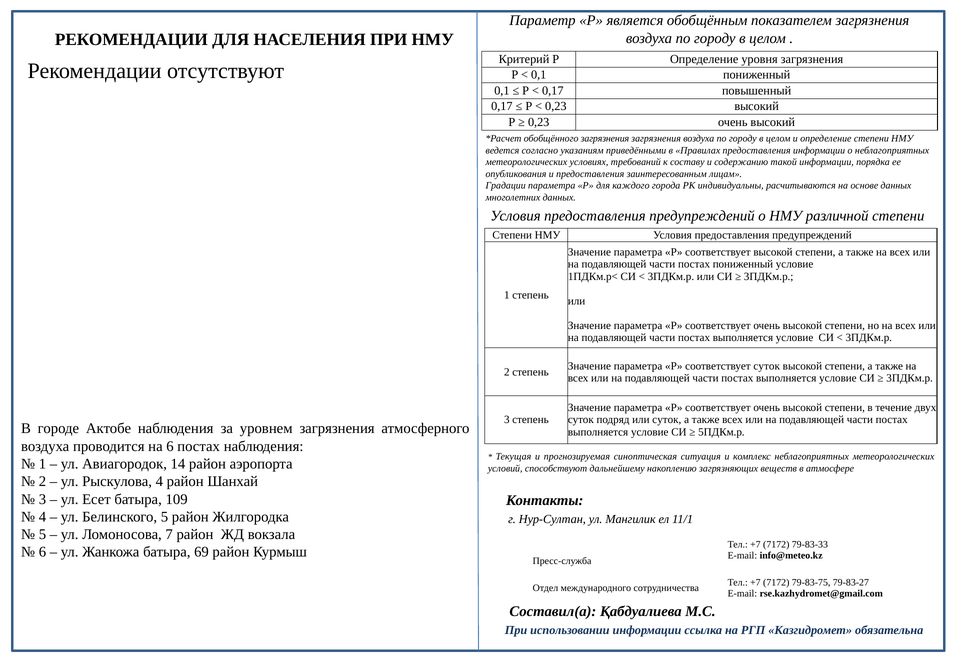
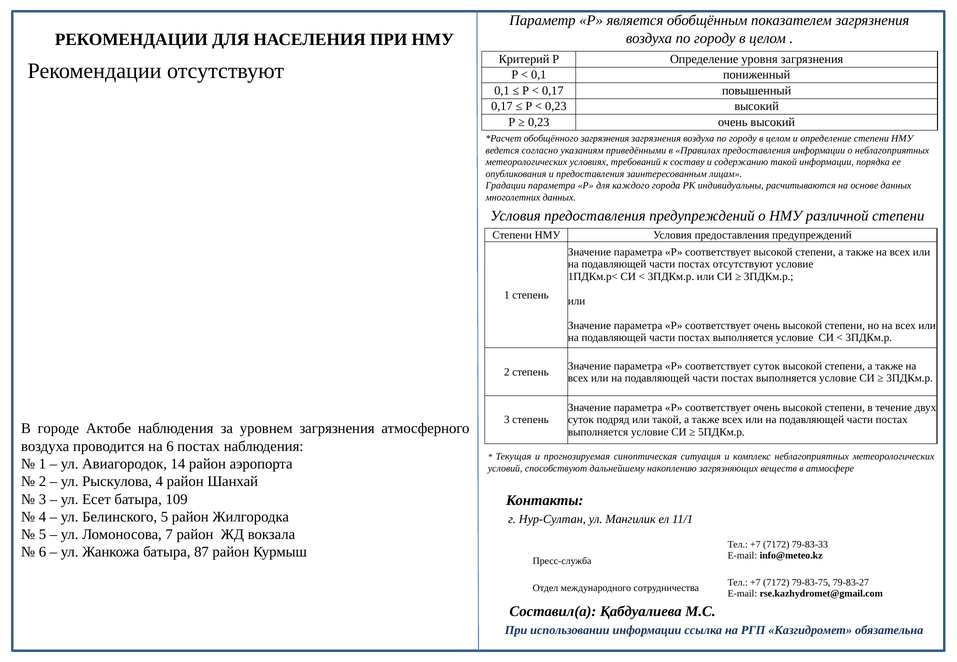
постах пониженный: пониженный -> отсутствуют
или суток: суток -> такой
69: 69 -> 87
